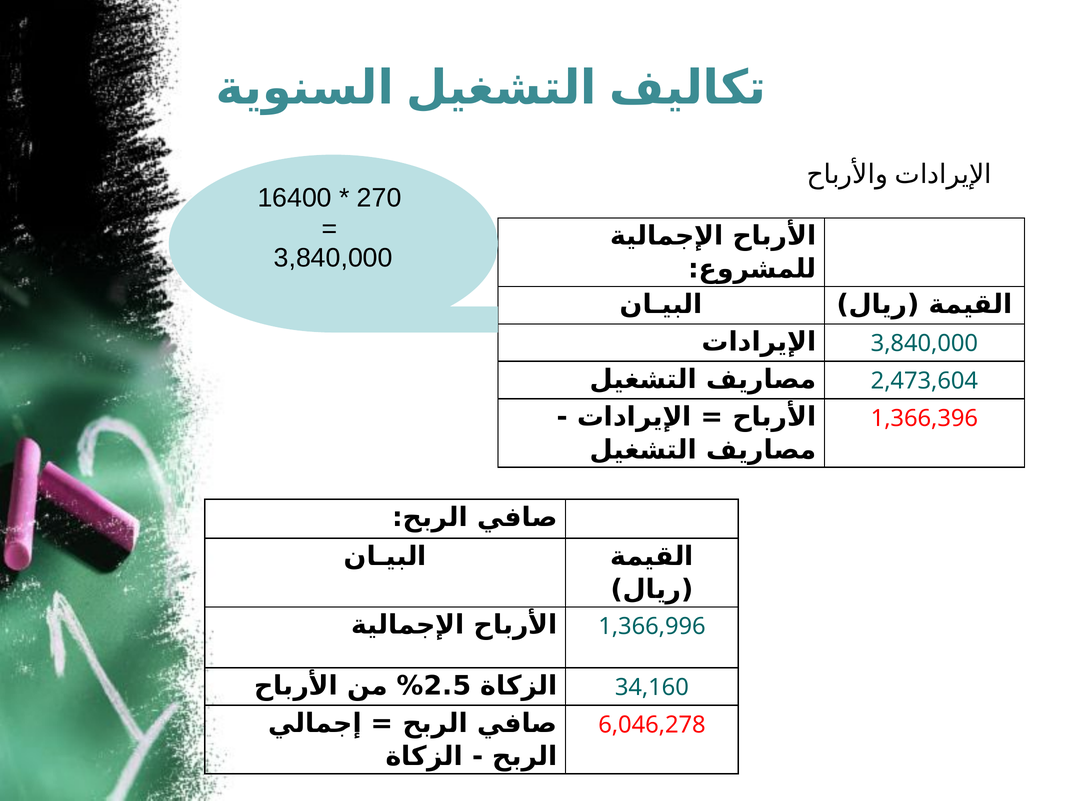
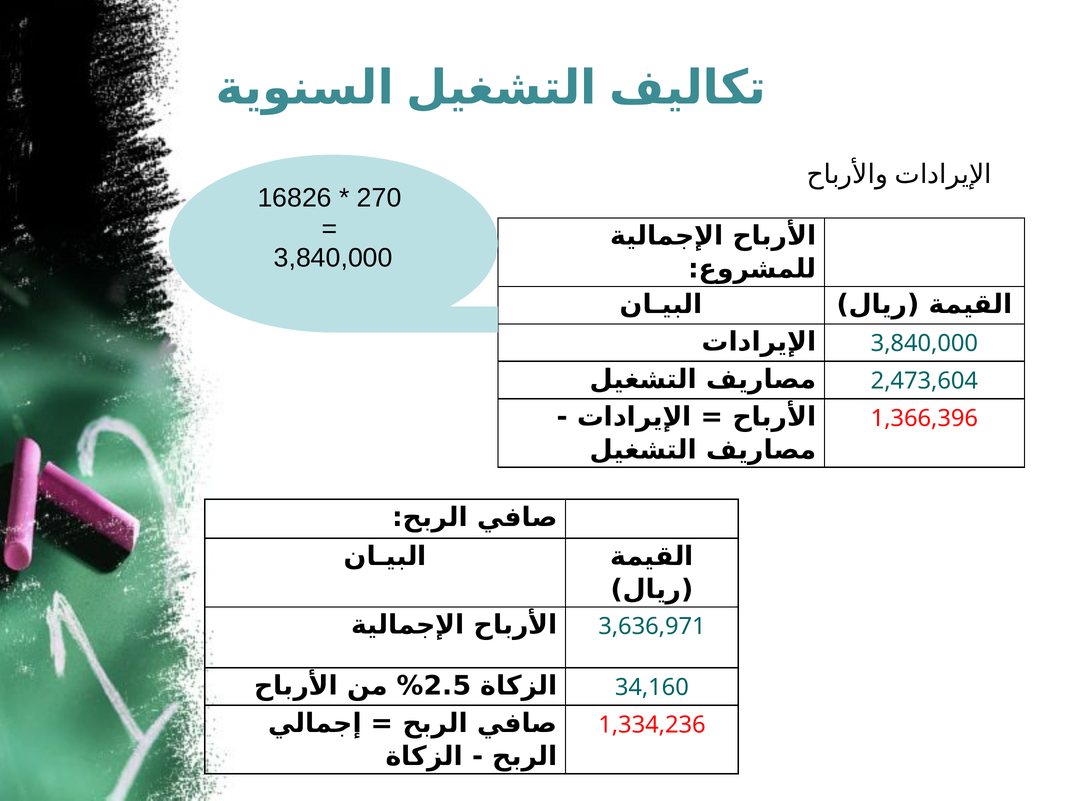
16400: 16400 -> 16826
1,366,996: 1,366,996 -> 3,636,971
6,046,278: 6,046,278 -> 1,334,236
